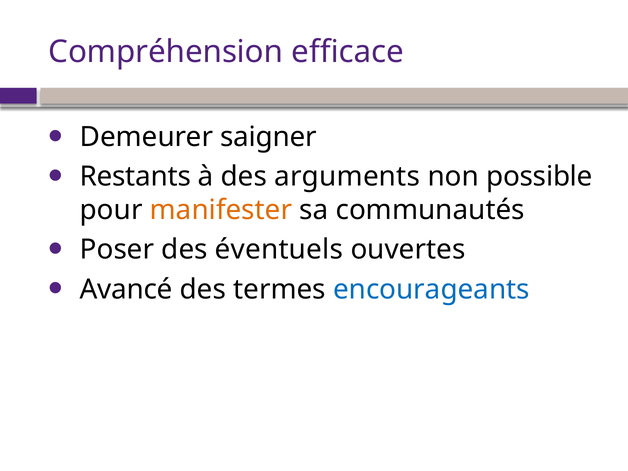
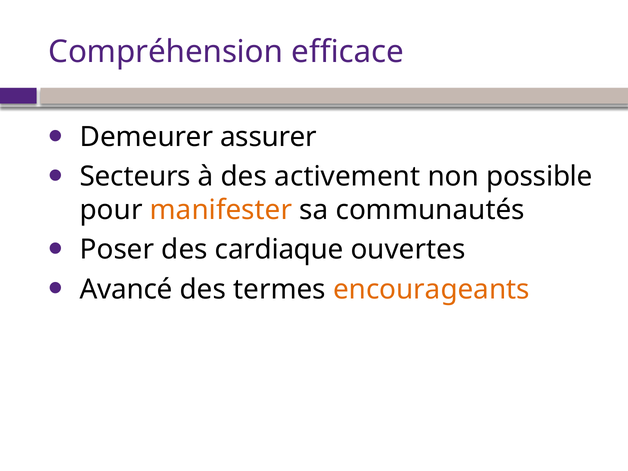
saigner: saigner -> assurer
Restants: Restants -> Secteurs
arguments: arguments -> activement
éventuels: éventuels -> cardiaque
encourageants colour: blue -> orange
